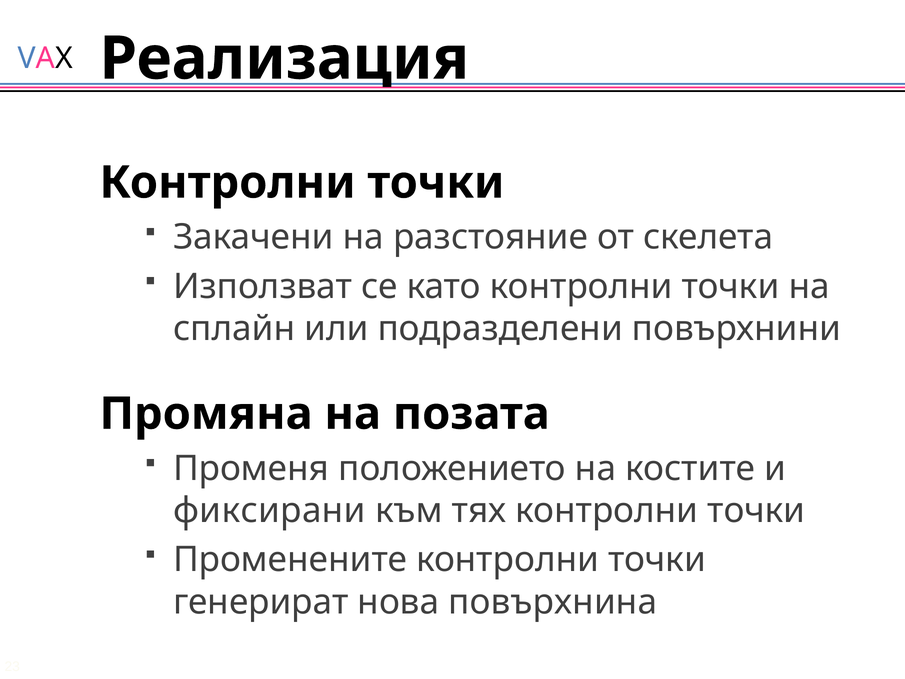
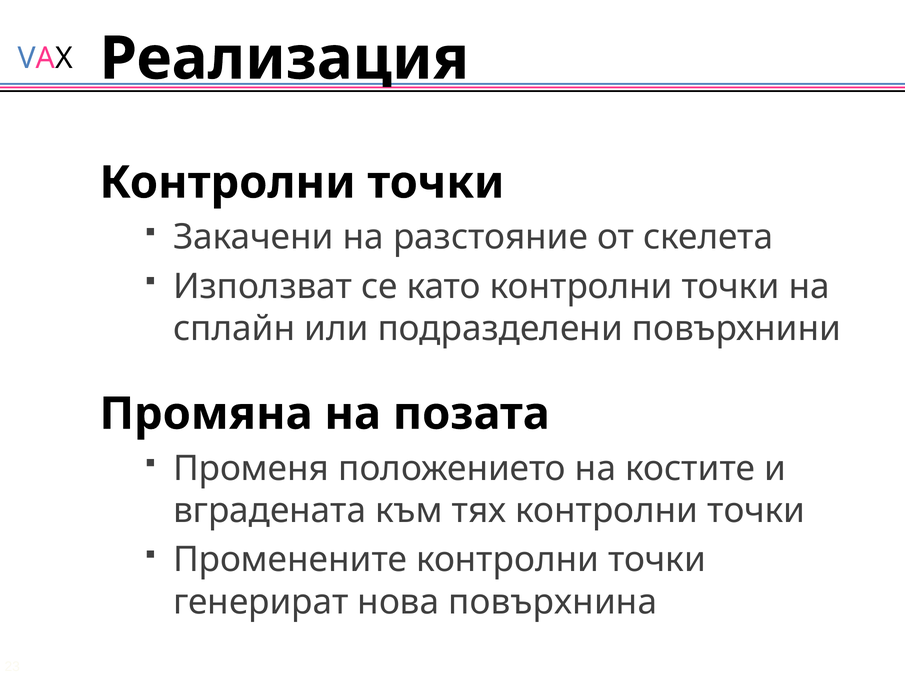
фиксирани: фиксирани -> вградената
